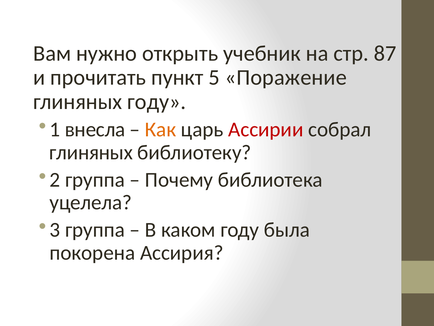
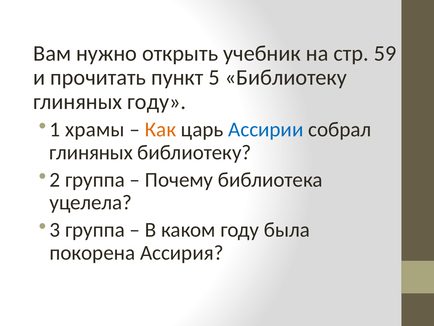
87: 87 -> 59
5 Поражение: Поражение -> Библиотеку
внесла: внесла -> храмы
Ассирии colour: red -> blue
